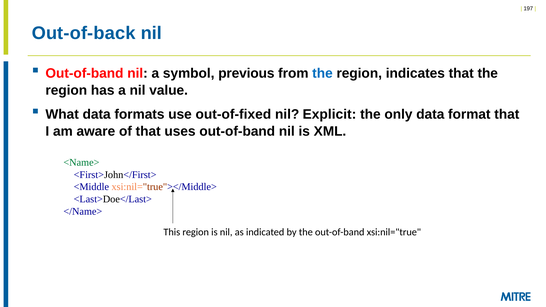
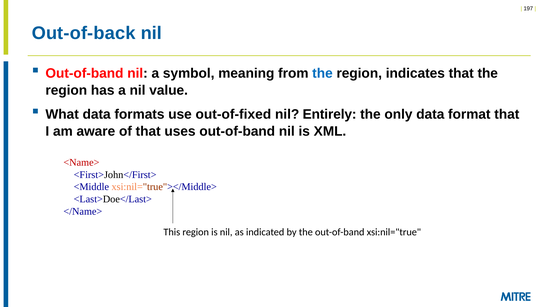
previous: previous -> meaning
Explicit: Explicit -> Entirely
<Name> colour: green -> red
